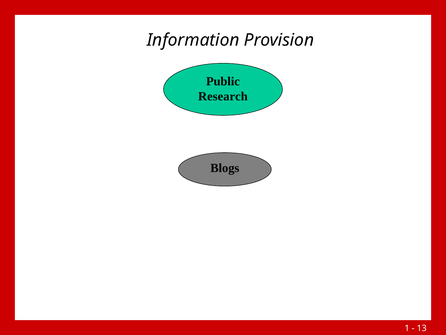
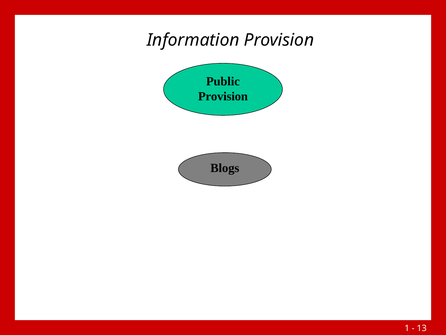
Research at (223, 96): Research -> Provision
